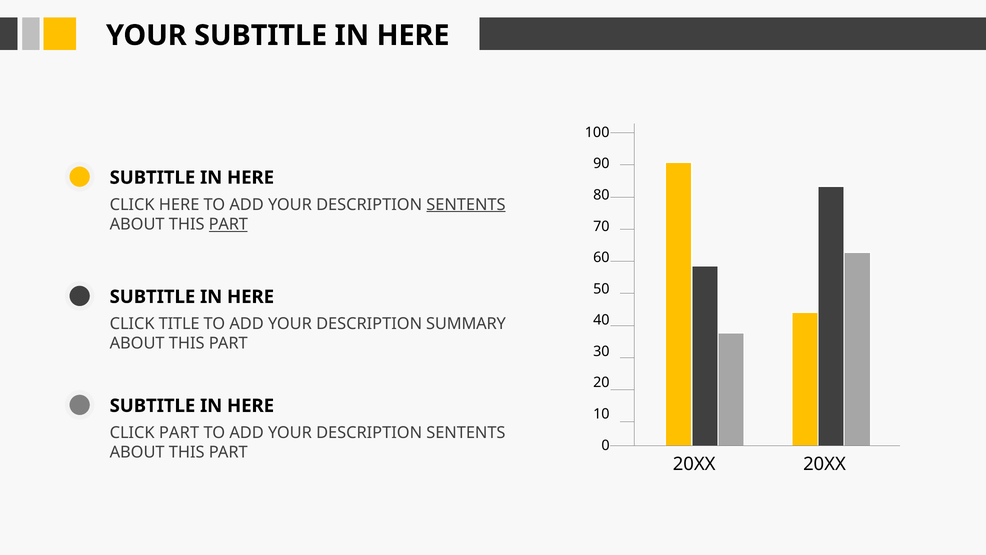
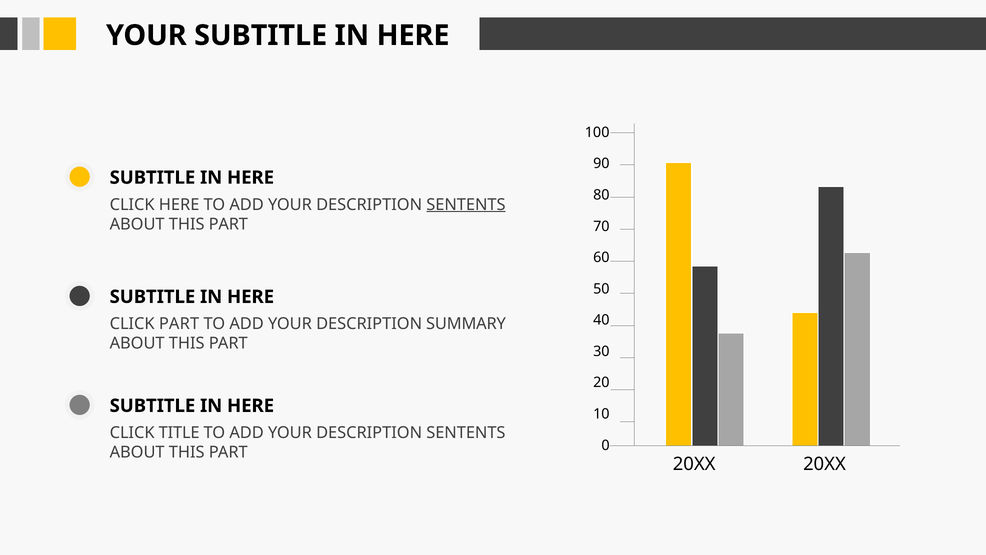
PART at (228, 224) underline: present -> none
CLICK TITLE: TITLE -> PART
CLICK PART: PART -> TITLE
